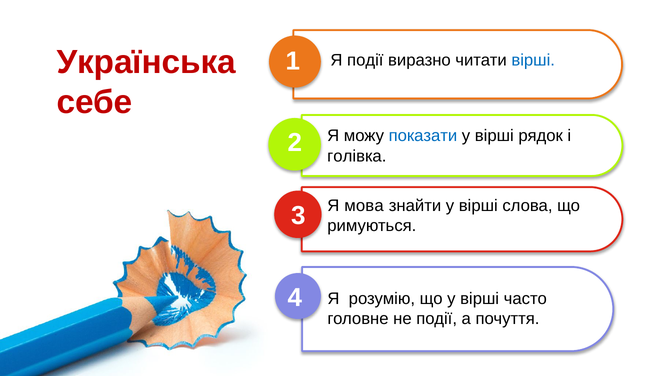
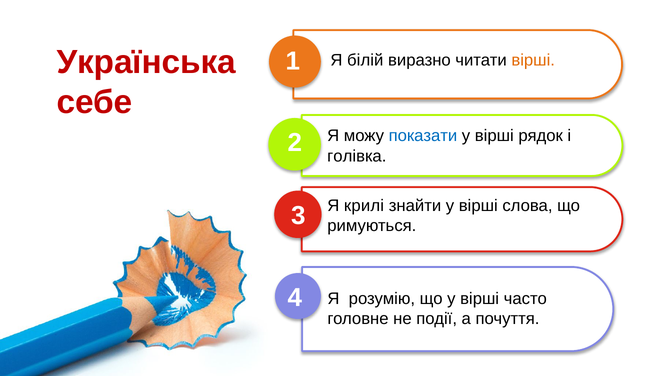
Я події: події -> білій
вірші at (533, 60) colour: blue -> orange
мова: мова -> крилі
